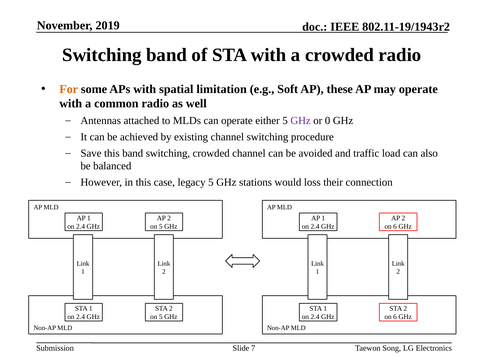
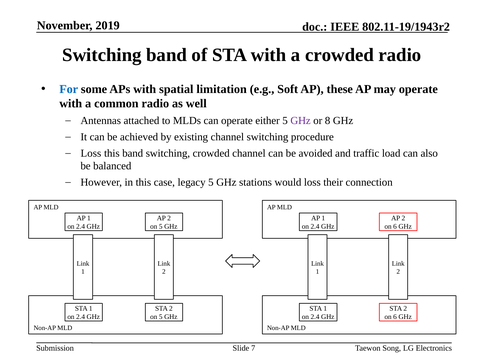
For colour: orange -> blue
0: 0 -> 8
Save at (91, 153): Save -> Loss
